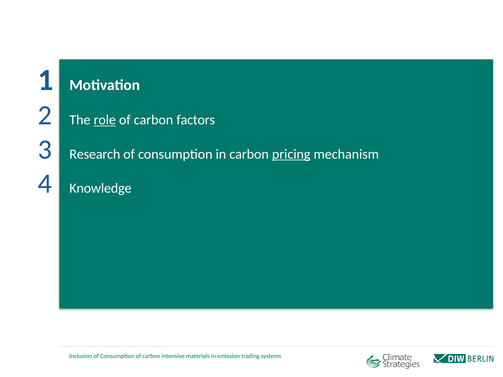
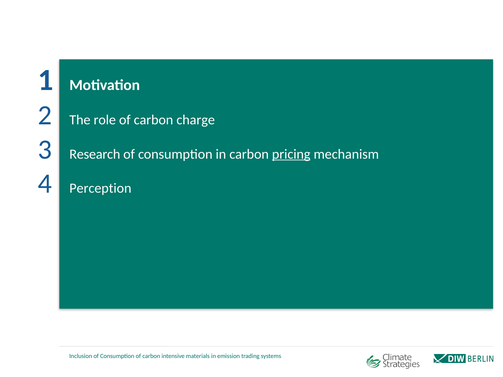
role underline: present -> none
factors: factors -> charge
Knowledge: Knowledge -> Perception
